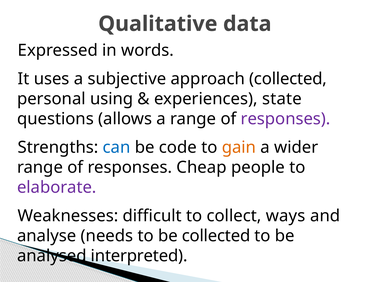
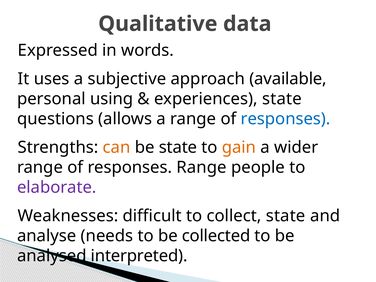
approach collected: collected -> available
responses at (286, 119) colour: purple -> blue
can colour: blue -> orange
be code: code -> state
responses Cheap: Cheap -> Range
collect ways: ways -> state
